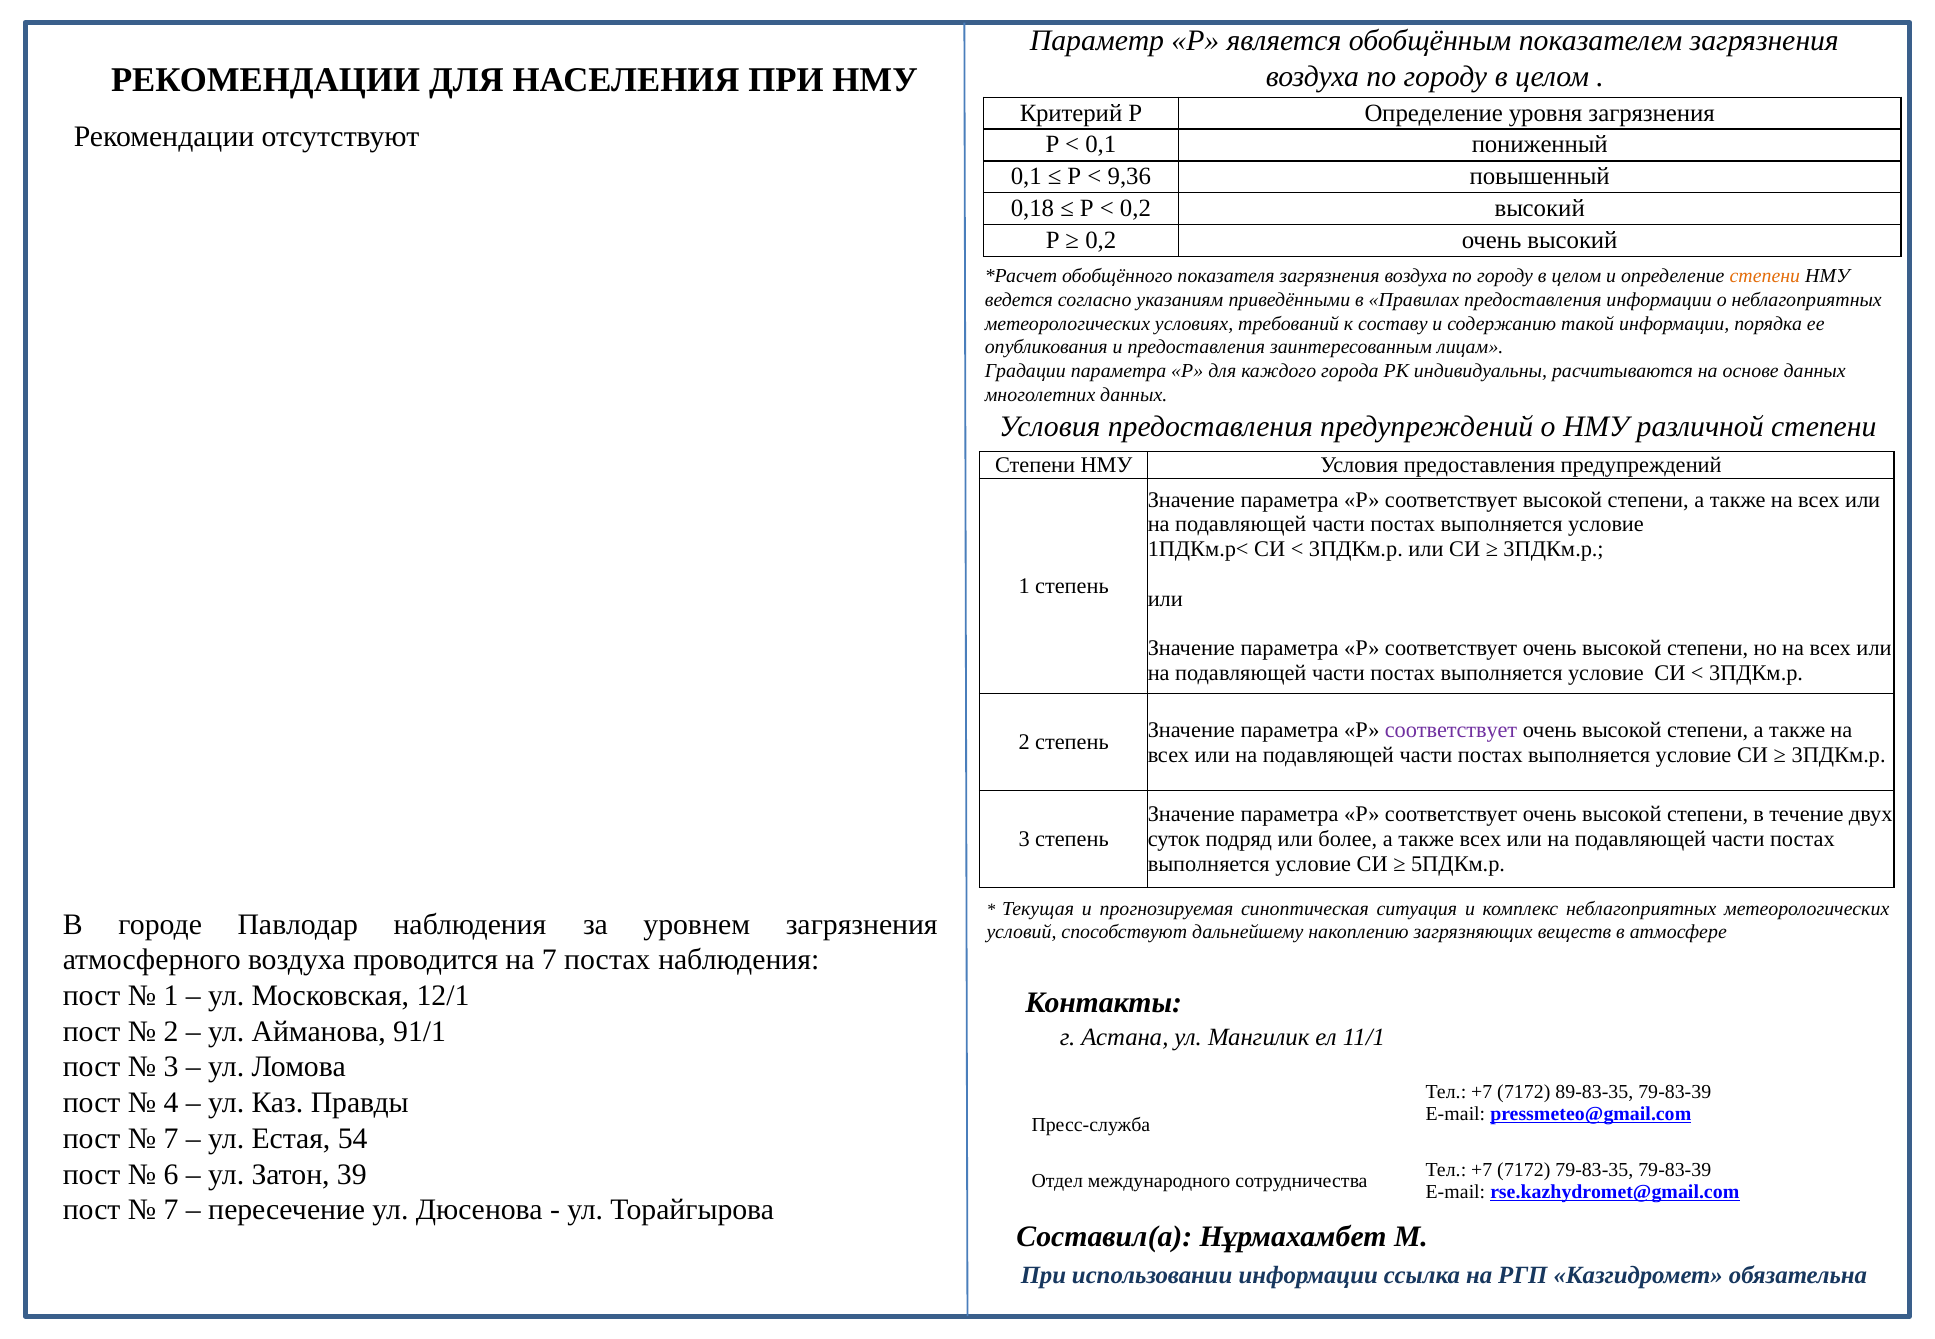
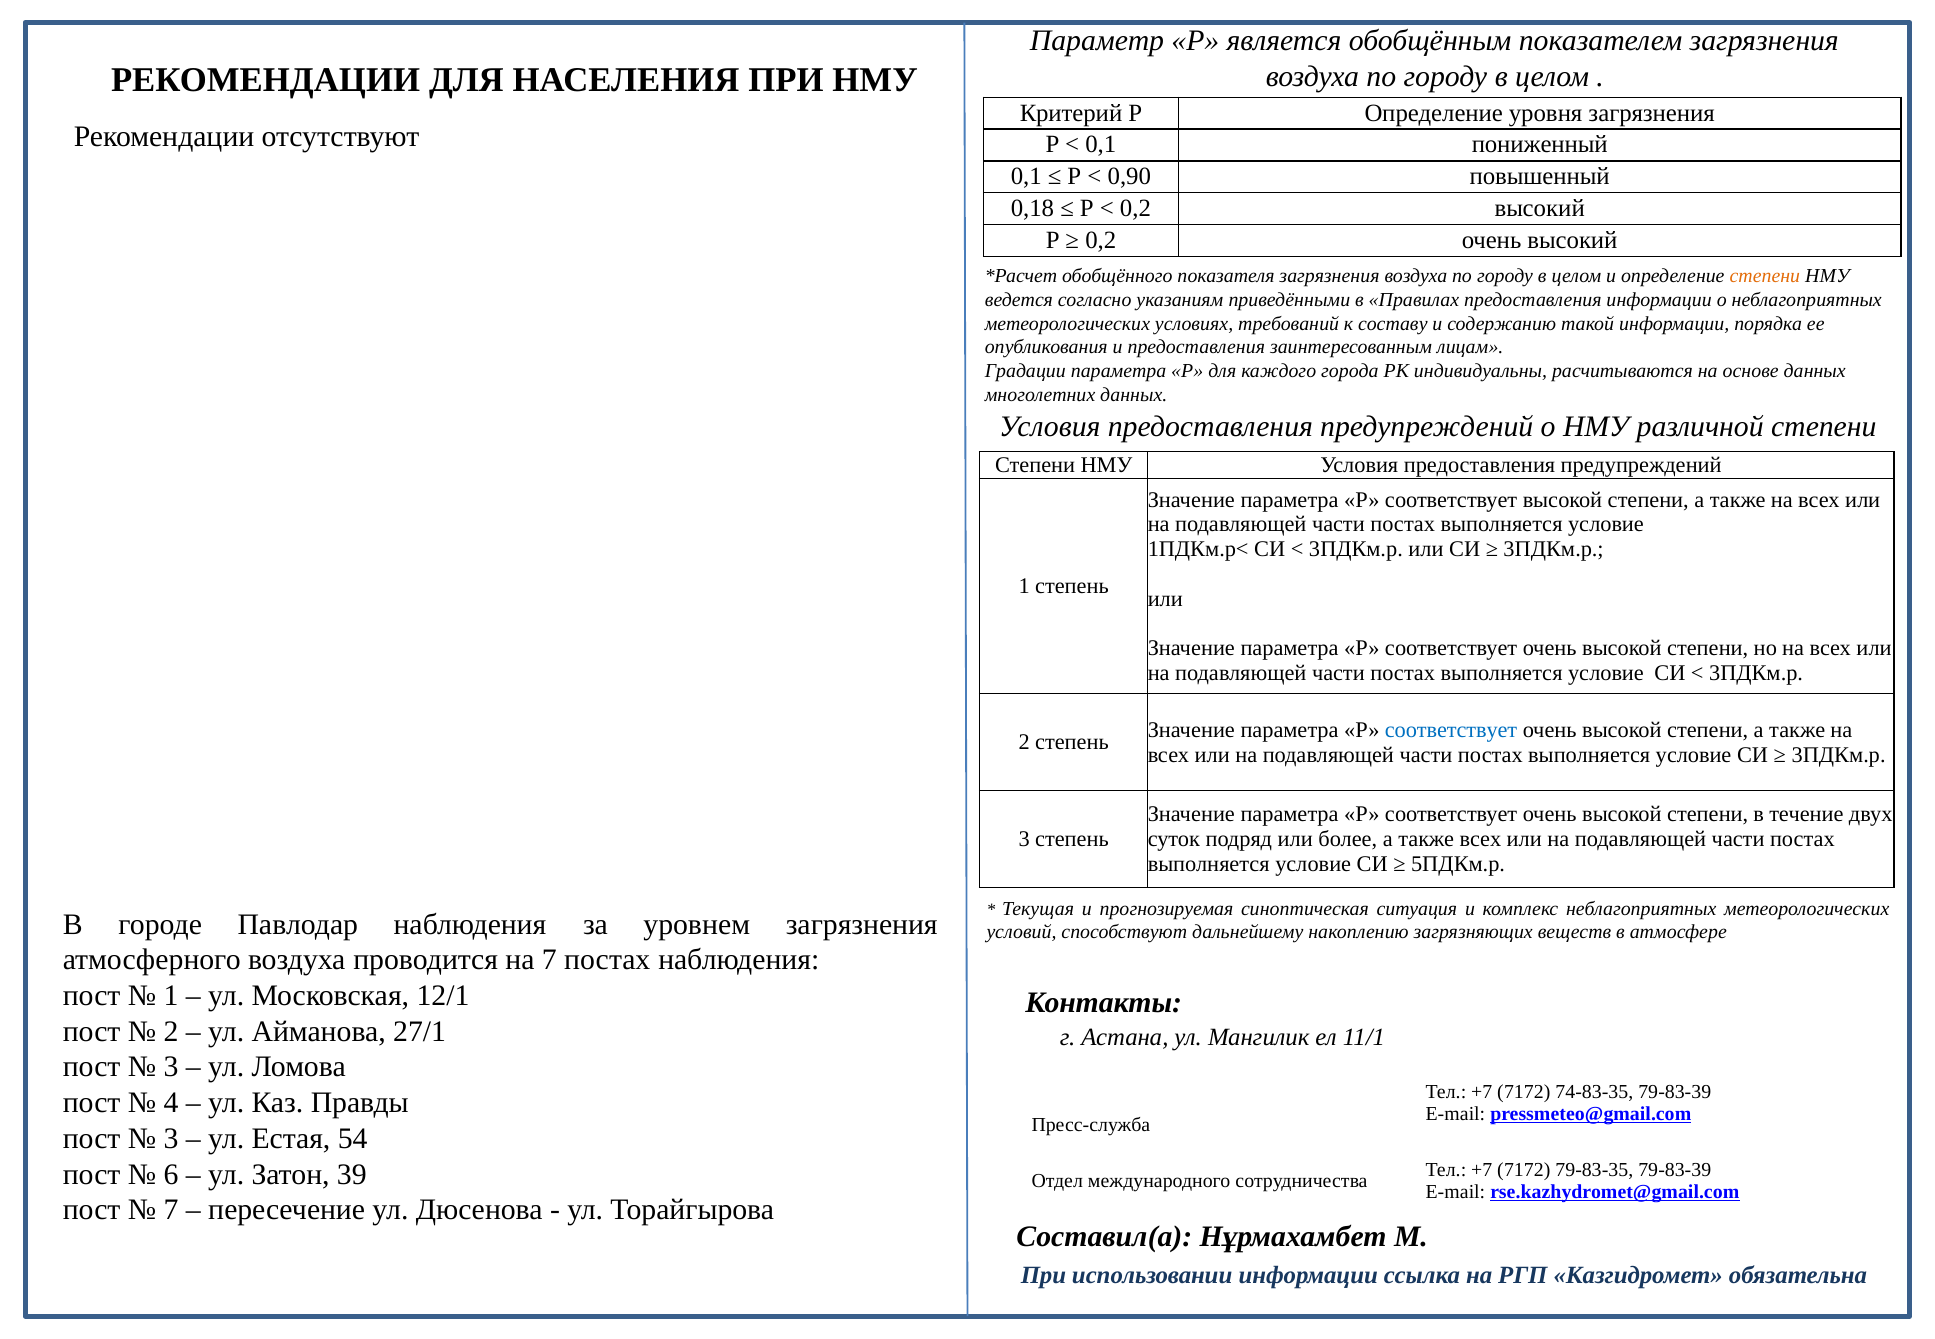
9,36: 9,36 -> 0,90
соответствует at (1451, 730) colour: purple -> blue
91/1: 91/1 -> 27/1
89-83-35: 89-83-35 -> 74-83-35
7 at (171, 1139): 7 -> 3
